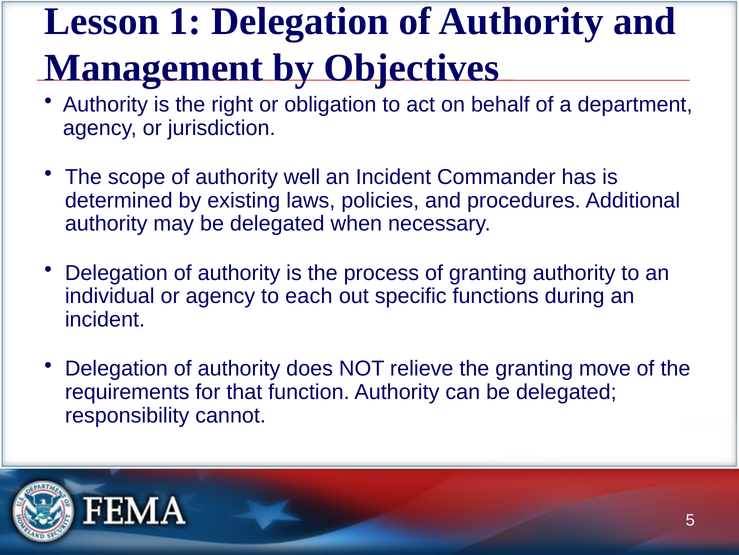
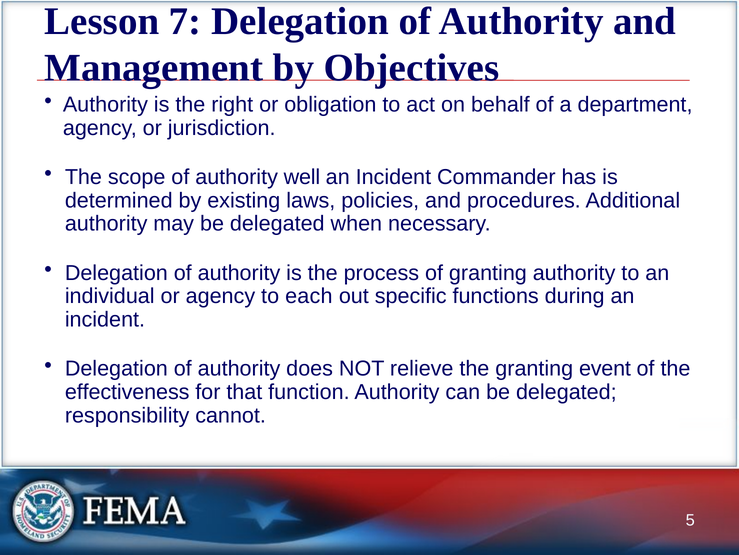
1: 1 -> 7
move: move -> event
requirements: requirements -> effectiveness
